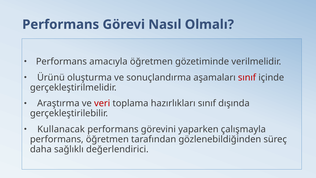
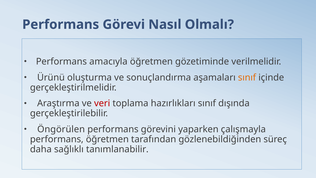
sınıf at (247, 77) colour: red -> orange
Kullanacak: Kullanacak -> Öngörülen
değerlendirici: değerlendirici -> tanımlanabilir
